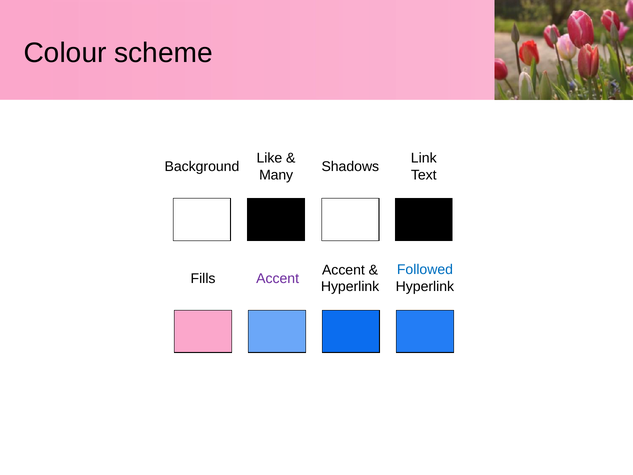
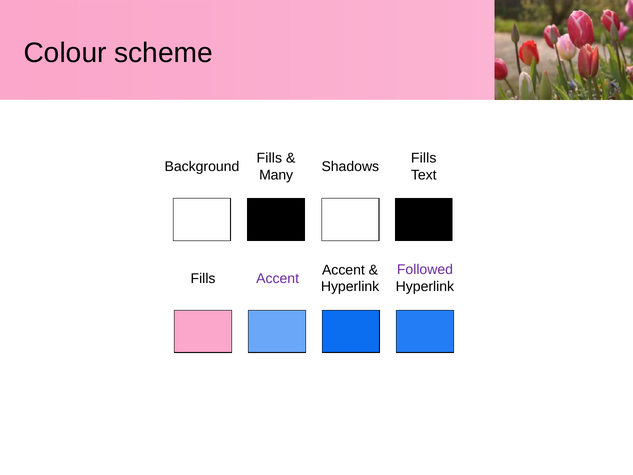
Like at (269, 158): Like -> Fills
Link at (424, 158): Link -> Fills
Followed colour: blue -> purple
